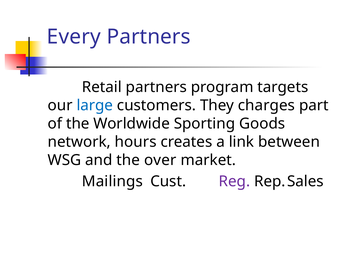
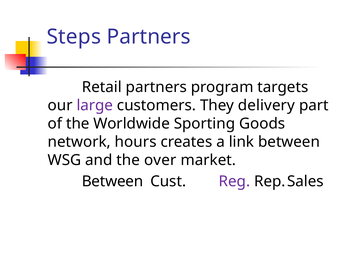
Every: Every -> Steps
large colour: blue -> purple
charges: charges -> delivery
Mailings at (112, 182): Mailings -> Between
